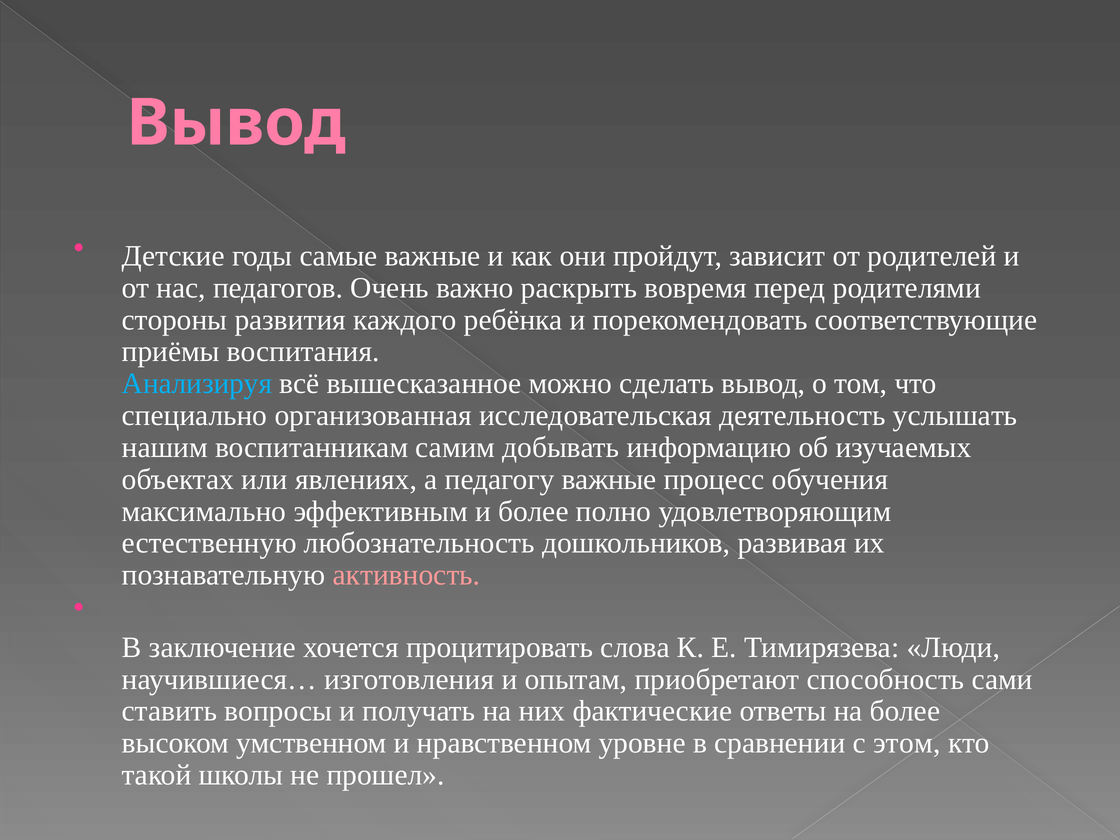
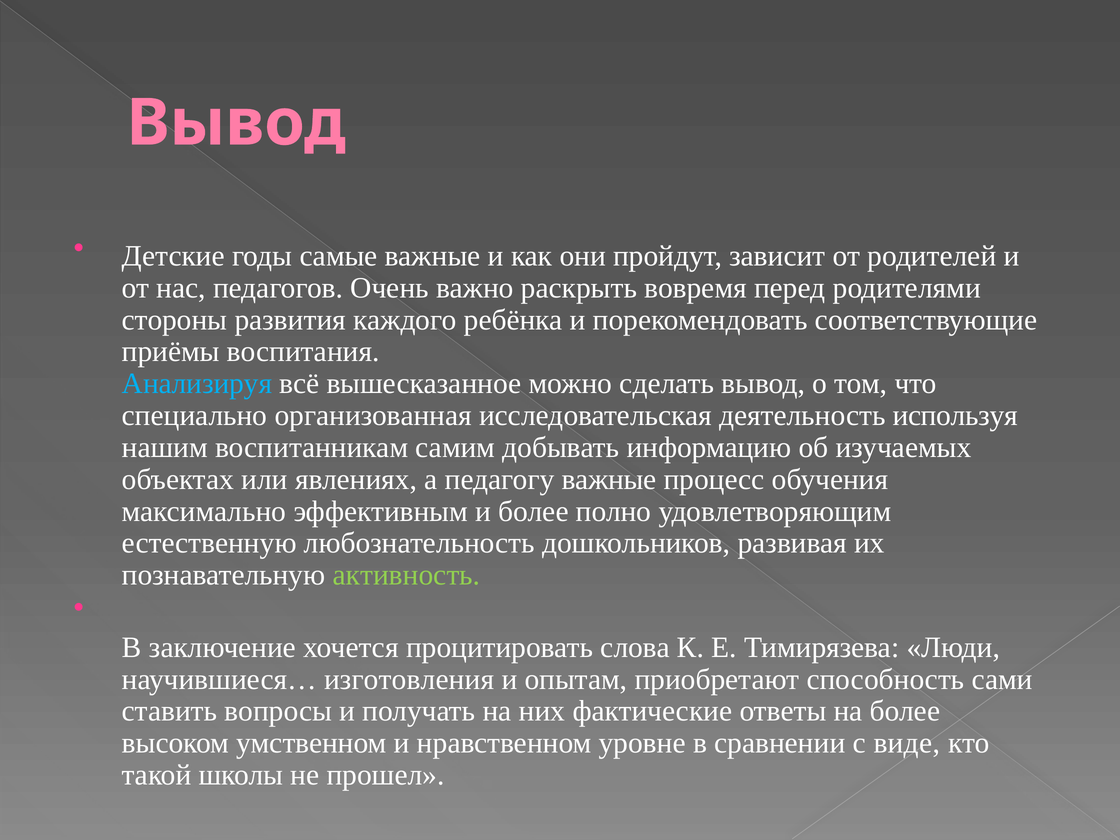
услышать: услышать -> используя
активность colour: pink -> light green
этом: этом -> виде
